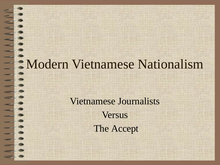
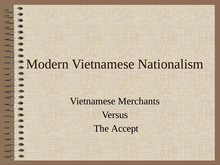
Journalists: Journalists -> Merchants
